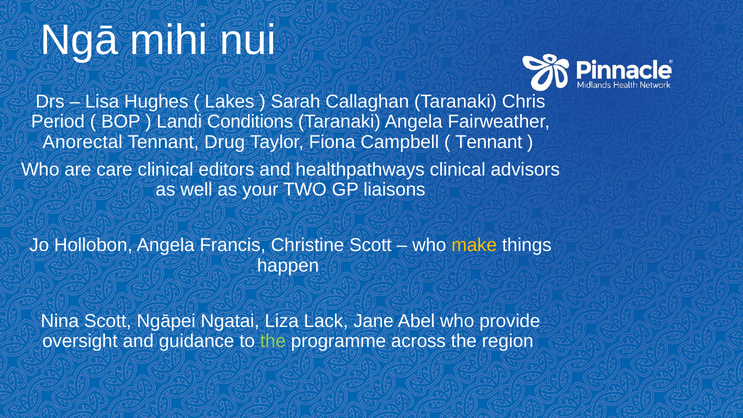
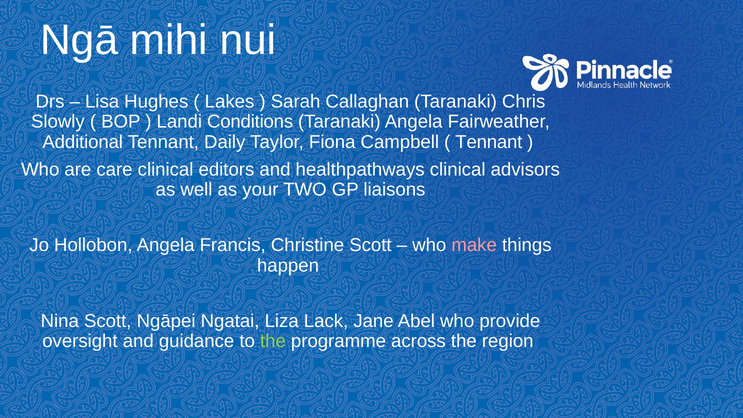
Period: Period -> Slowly
Anorectal: Anorectal -> Additional
Drug: Drug -> Daily
make colour: yellow -> pink
